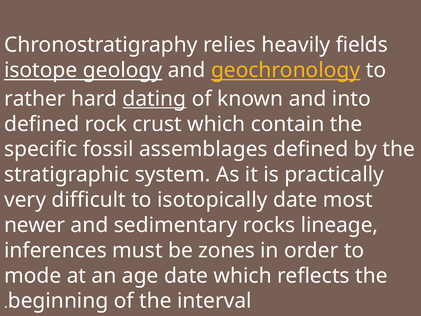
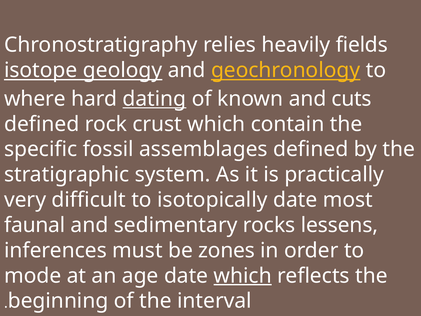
rather: rather -> where
into: into -> cuts
newer: newer -> faunal
lineage: lineage -> lessens
which at (243, 276) underline: none -> present
